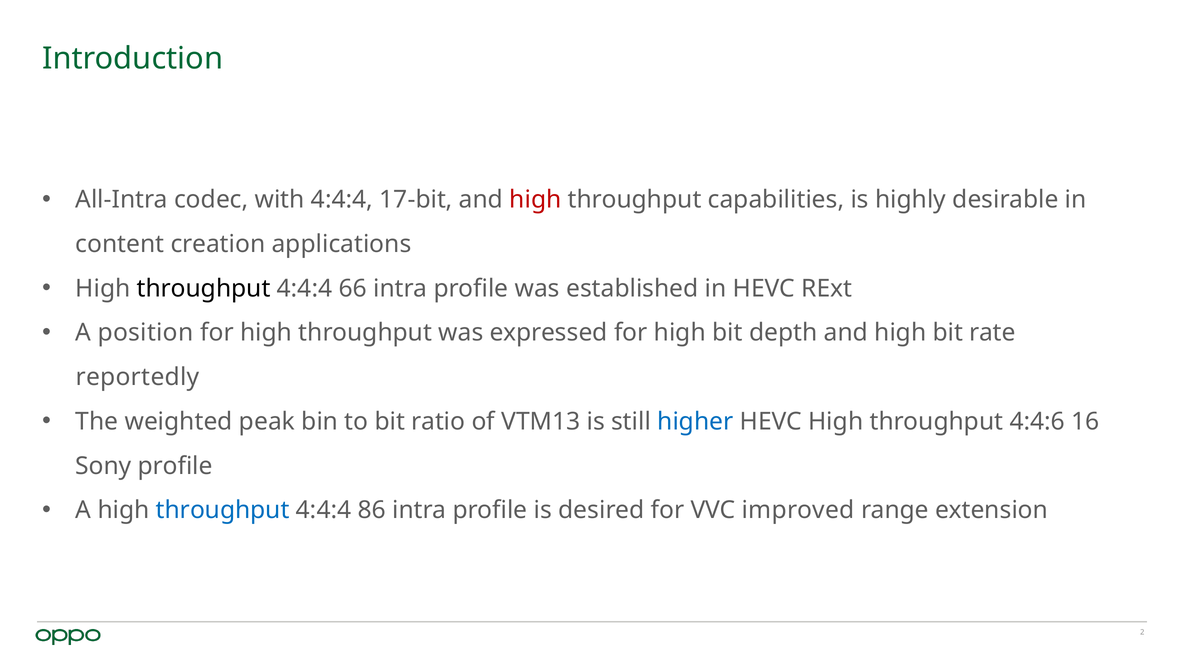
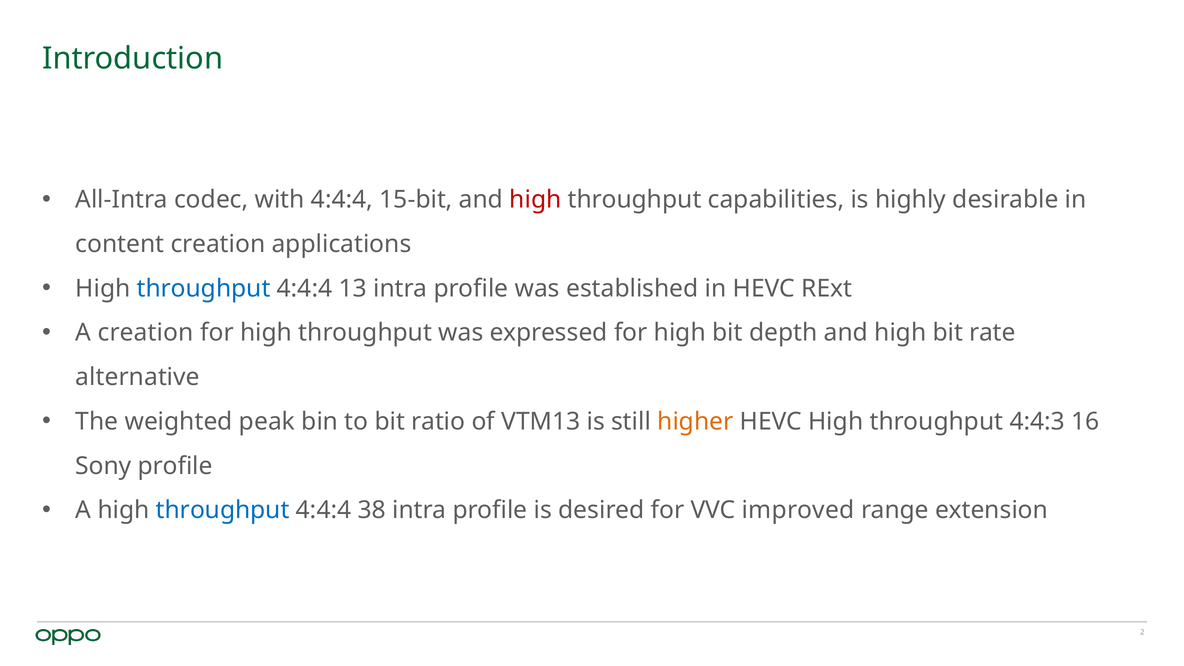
17-bit: 17-bit -> 15-bit
throughput at (204, 288) colour: black -> blue
66: 66 -> 13
A position: position -> creation
reportedly: reportedly -> alternative
higher colour: blue -> orange
4:4:6: 4:4:6 -> 4:4:3
86: 86 -> 38
